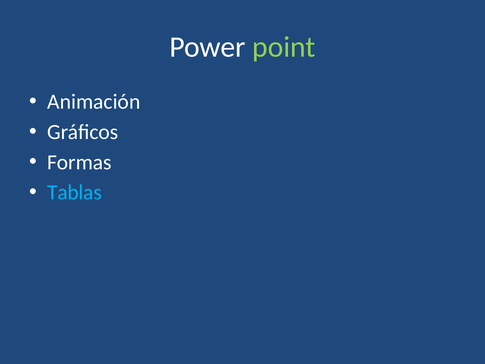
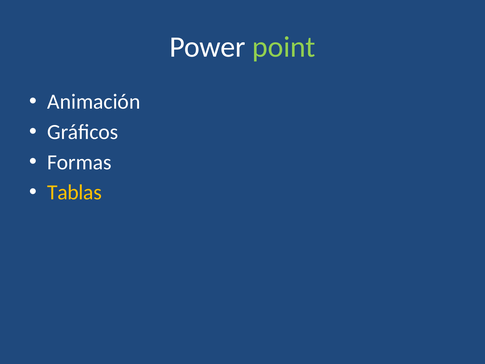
Tablas colour: light blue -> yellow
